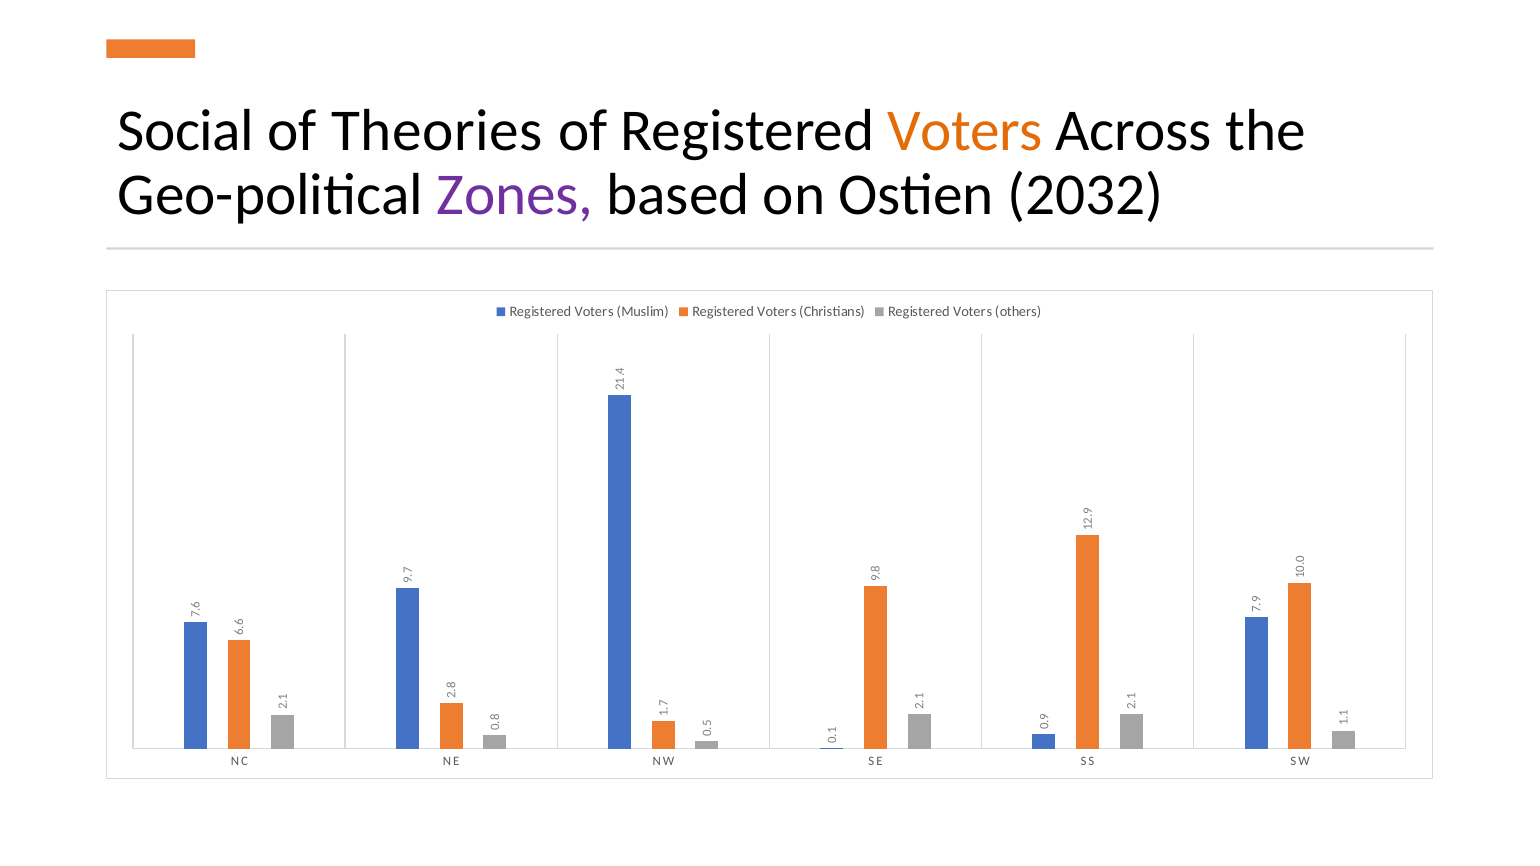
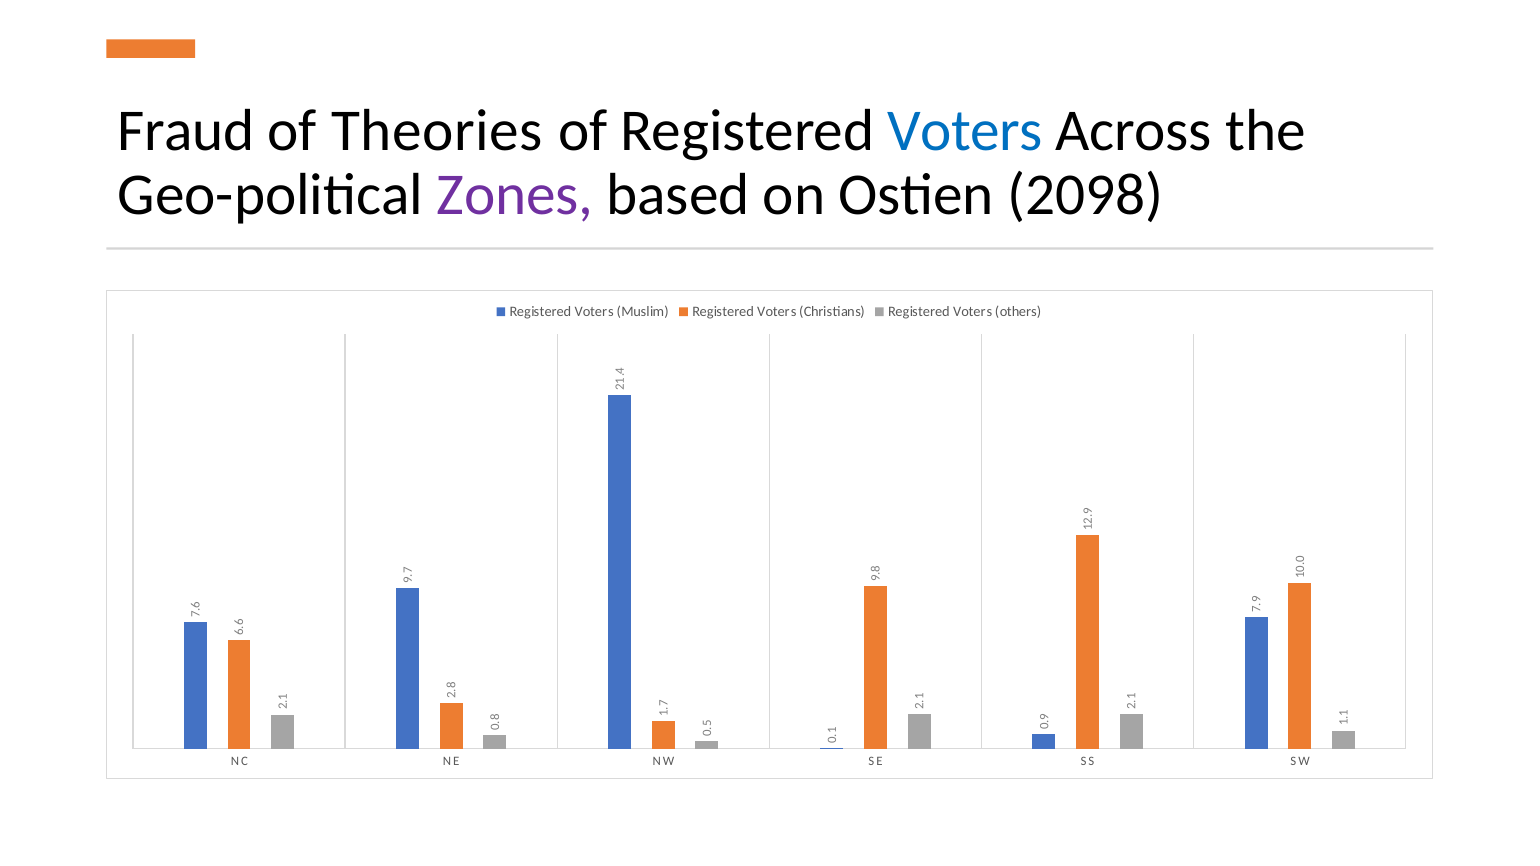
Social: Social -> Fraud
Voters at (965, 130) colour: orange -> blue
2032: 2032 -> 2098
